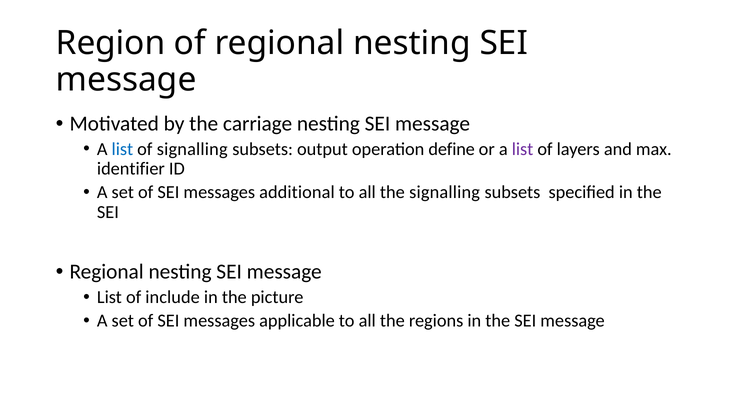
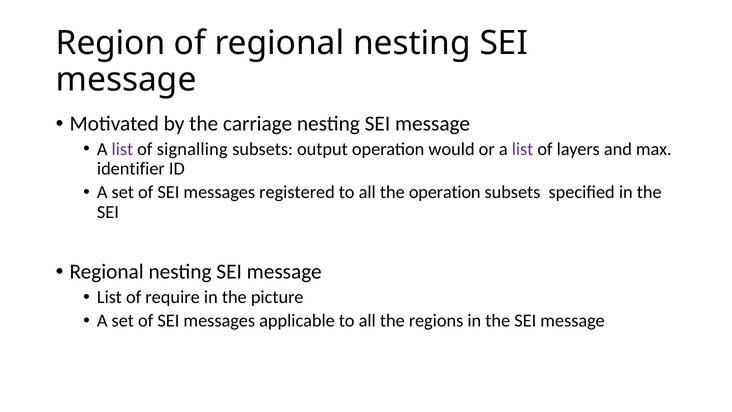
list at (122, 149) colour: blue -> purple
define: define -> would
additional: additional -> registered
the signalling: signalling -> operation
include: include -> require
